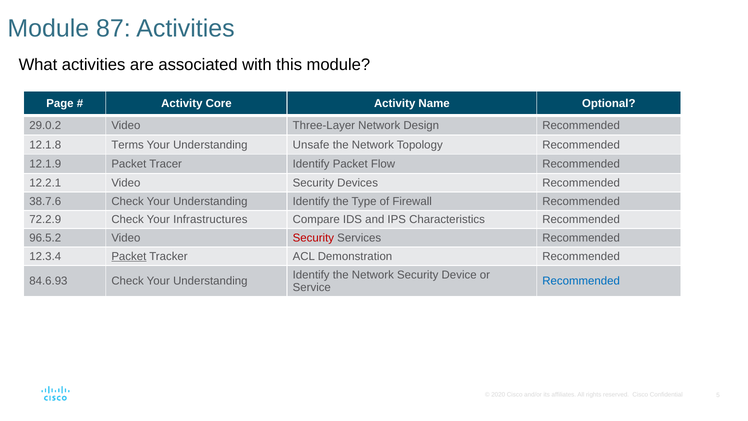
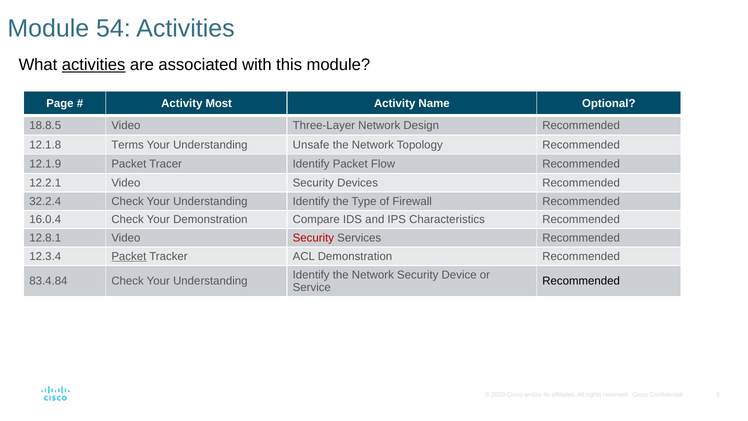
87: 87 -> 54
activities at (94, 65) underline: none -> present
Core: Core -> Most
29.0.2: 29.0.2 -> 18.8.5
38.7.6: 38.7.6 -> 32.2.4
72.2.9: 72.2.9 -> 16.0.4
Your Infrastructures: Infrastructures -> Demonstration
96.5.2: 96.5.2 -> 12.8.1
84.6.93: 84.6.93 -> 83.4.84
Recommended at (581, 281) colour: blue -> black
